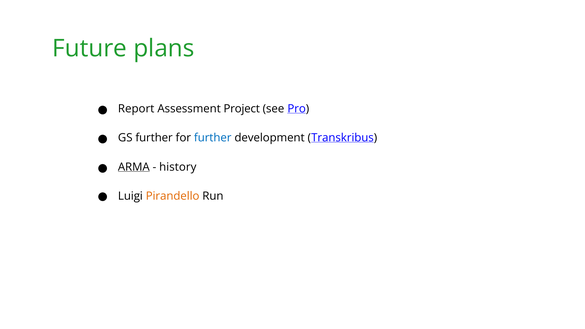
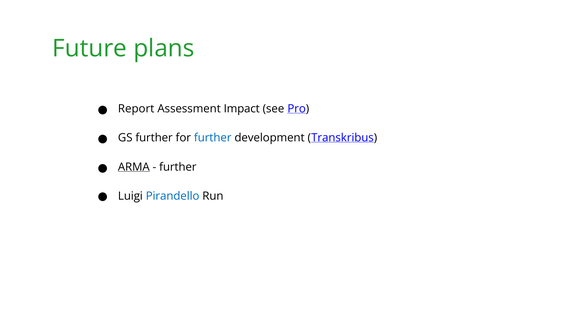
Project: Project -> Impact
history at (178, 167): history -> further
Pirandello colour: orange -> blue
